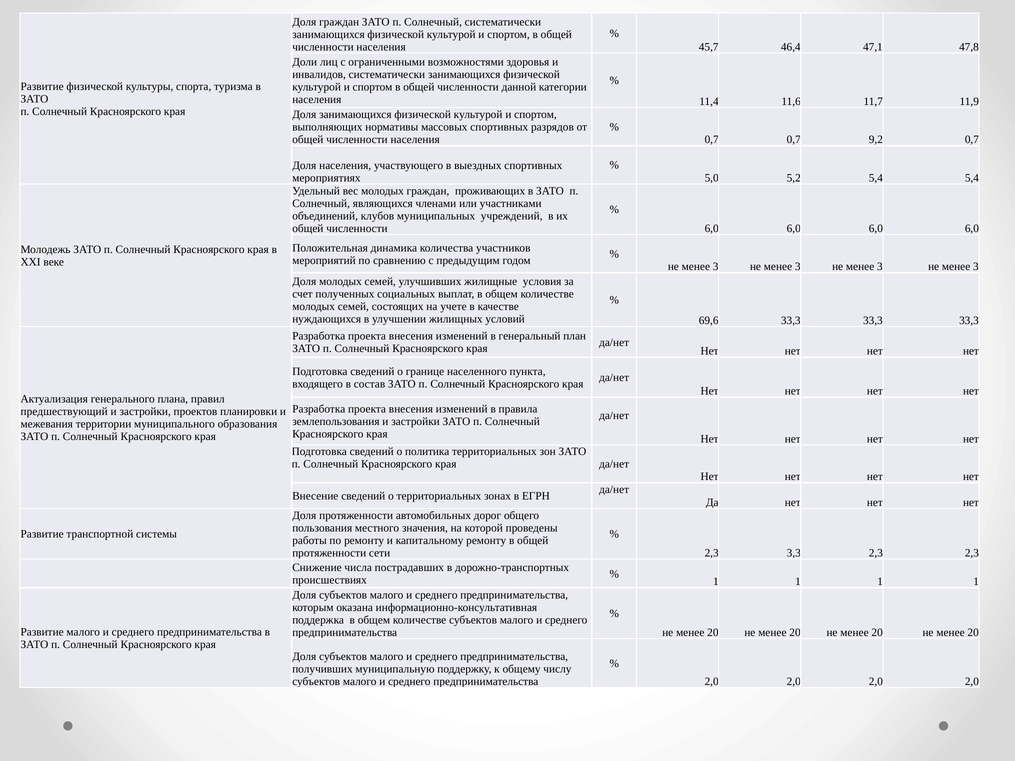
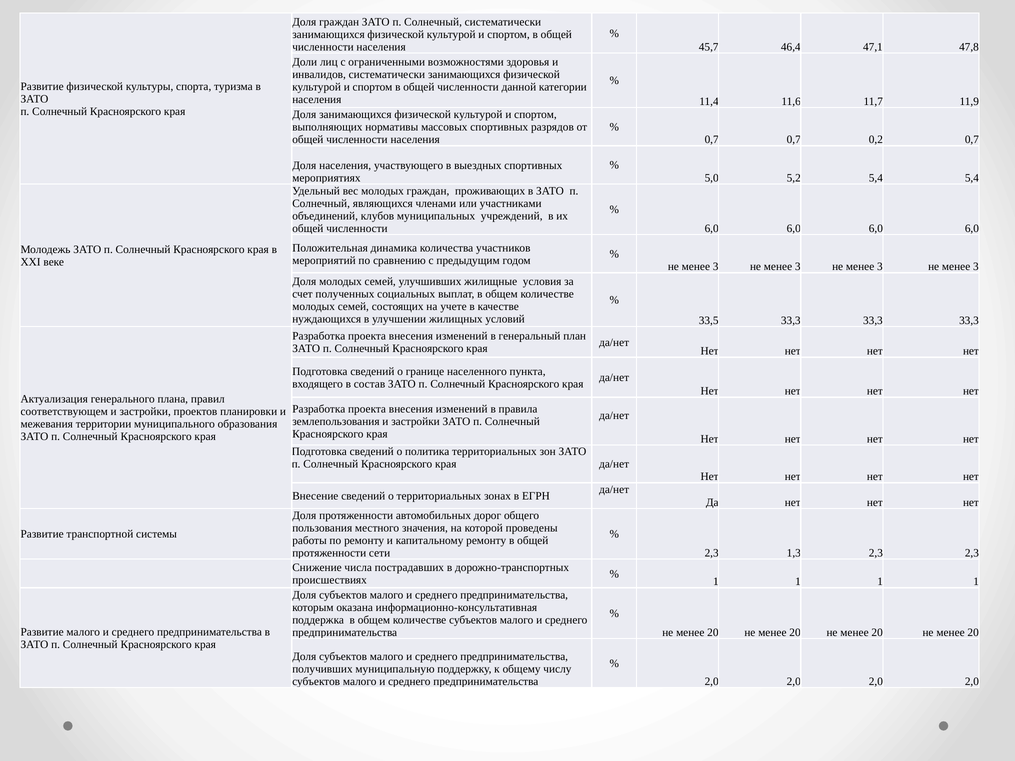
9,2: 9,2 -> 0,2
69,6: 69,6 -> 33,5
предшествующий: предшествующий -> соответствующем
3,3: 3,3 -> 1,3
